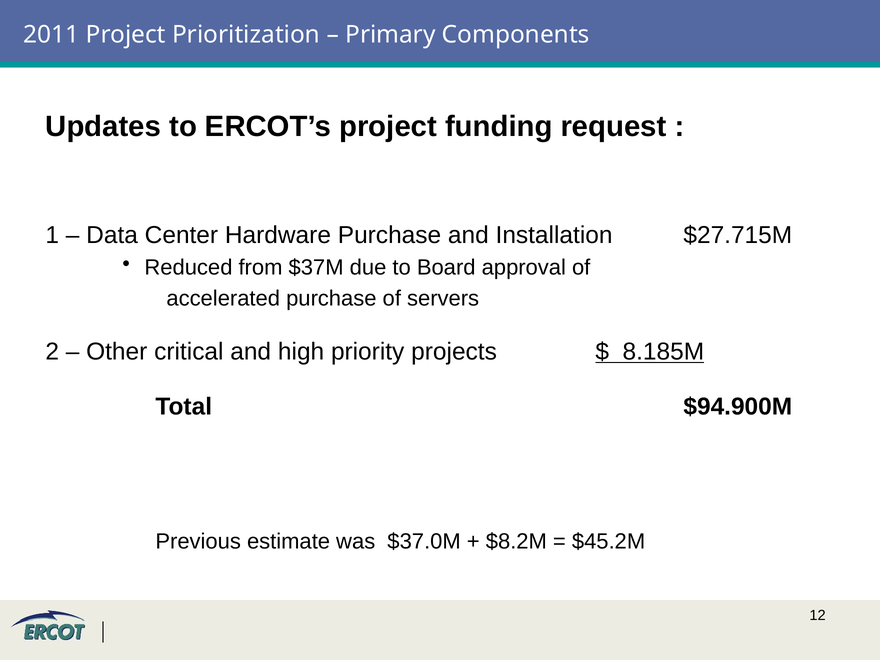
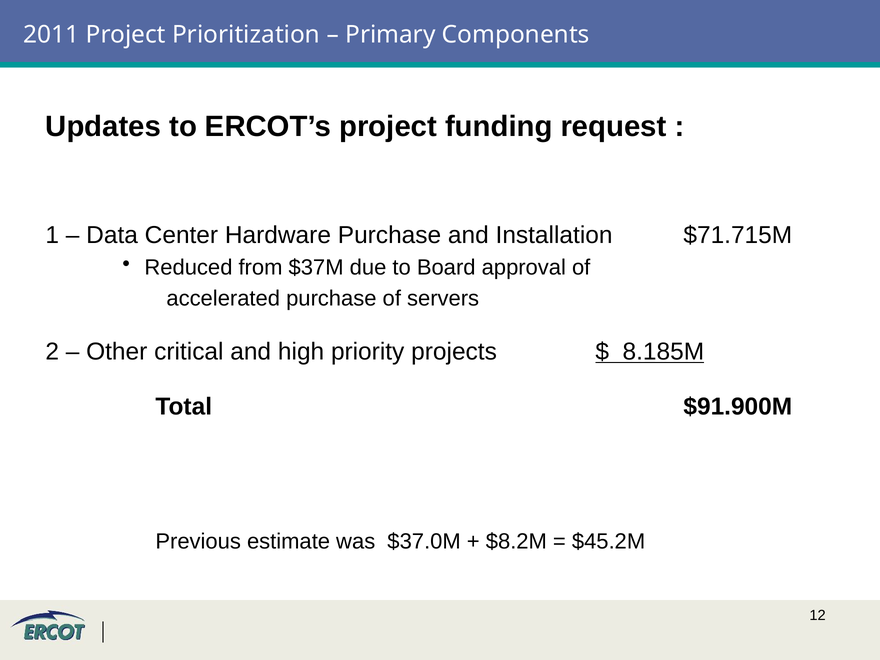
$27.715M: $27.715M -> $71.715M
$94.900M: $94.900M -> $91.900M
